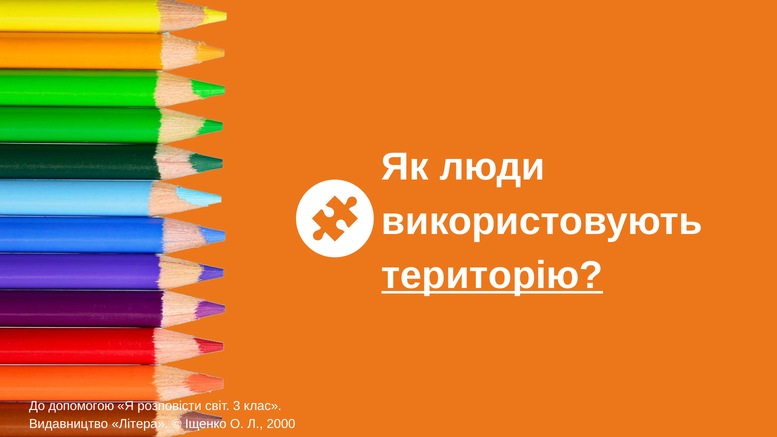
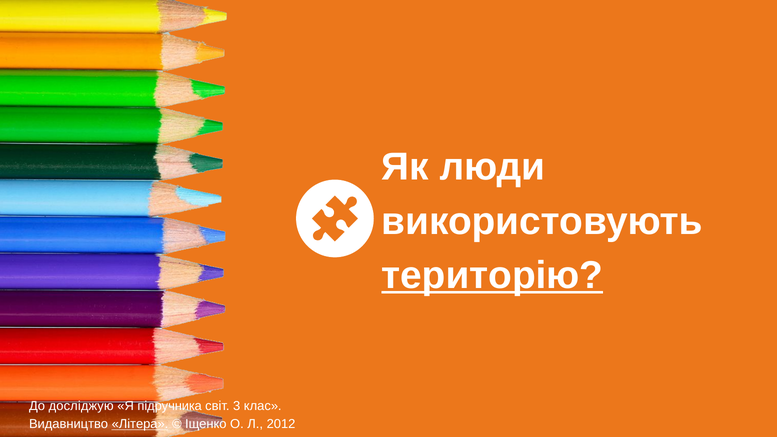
допомогою: допомогою -> досліджую
розповісти: розповісти -> підручника
Літера underline: none -> present
2000: 2000 -> 2012
